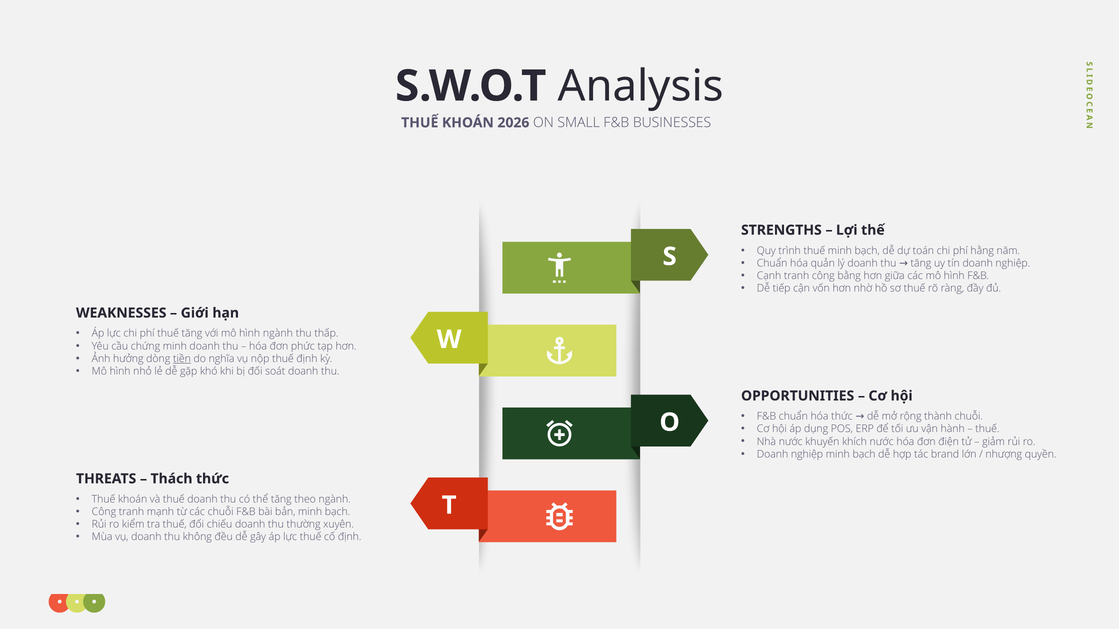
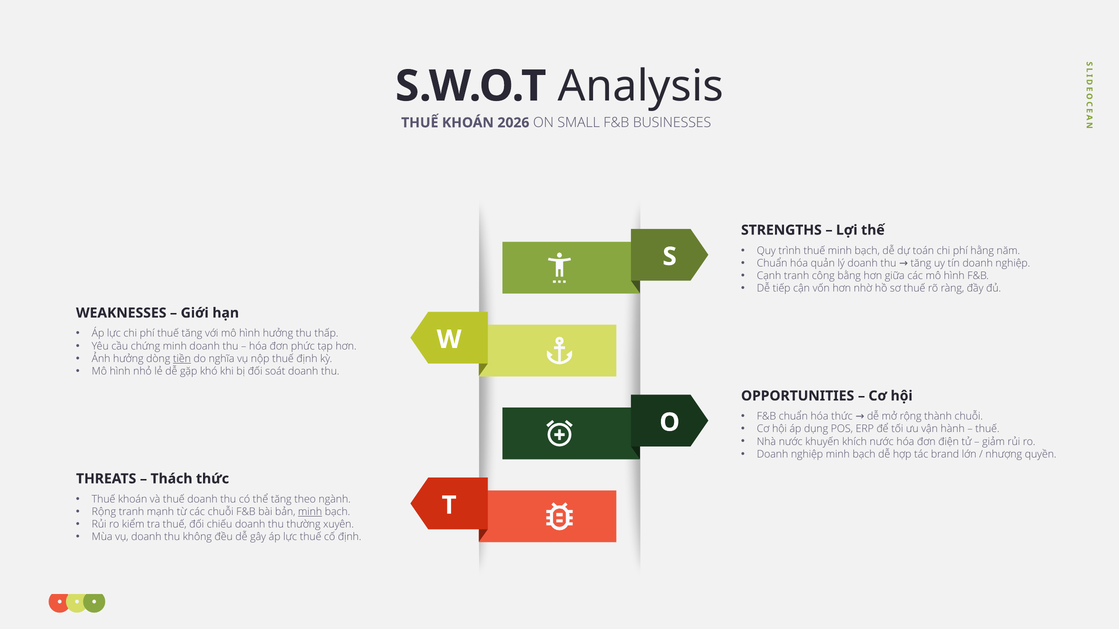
hình ngành: ngành -> hưởng
Công at (104, 512): Công -> Rộng
minh at (310, 512) underline: none -> present
